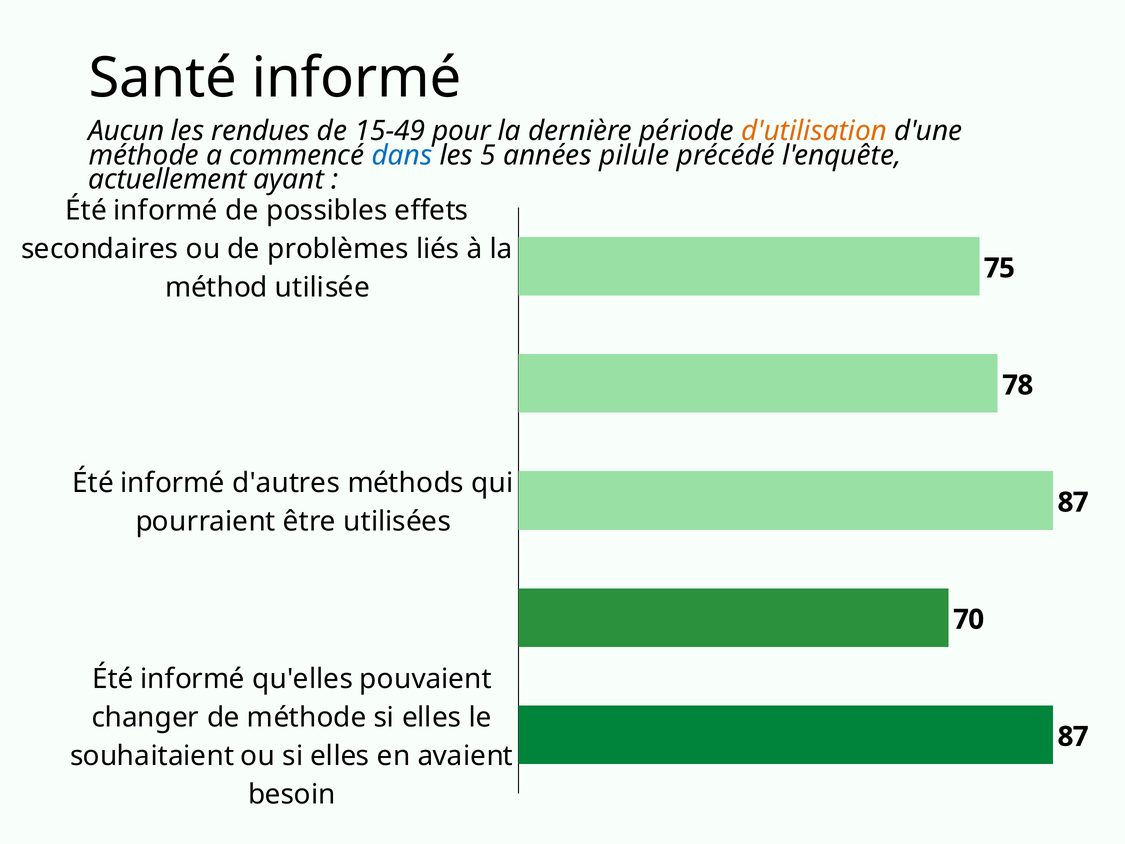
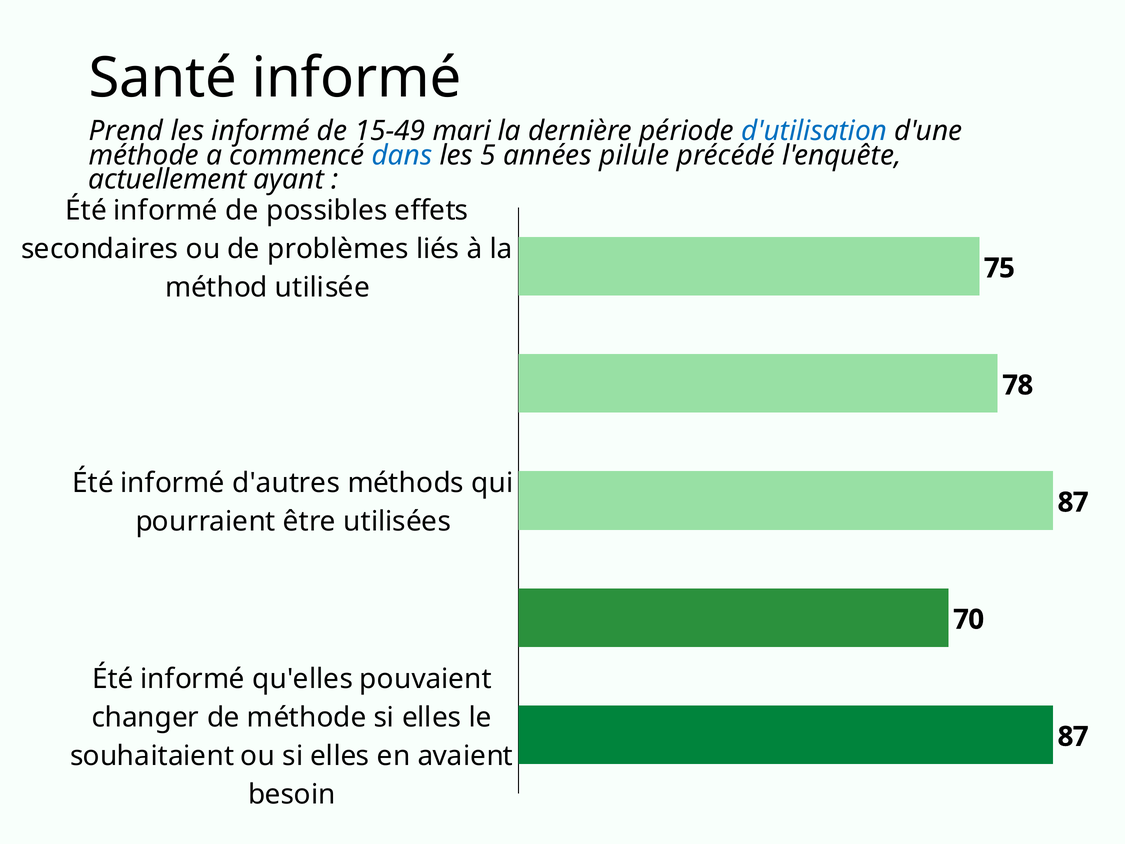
Aucun: Aucun -> Prend
les rendues: rendues -> informé
pour: pour -> mari
d'utilisation colour: orange -> blue
